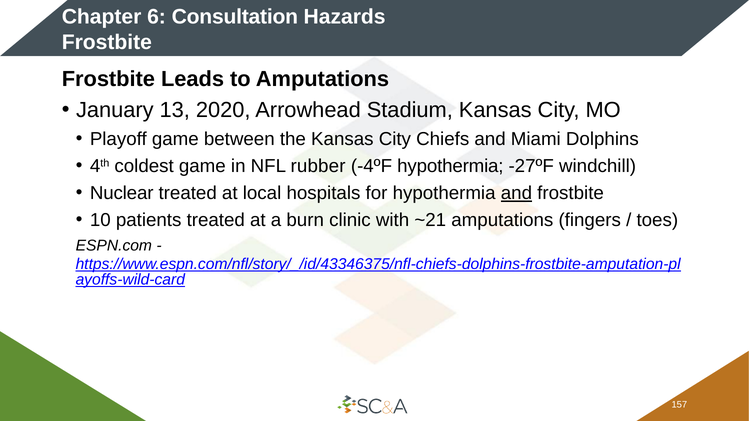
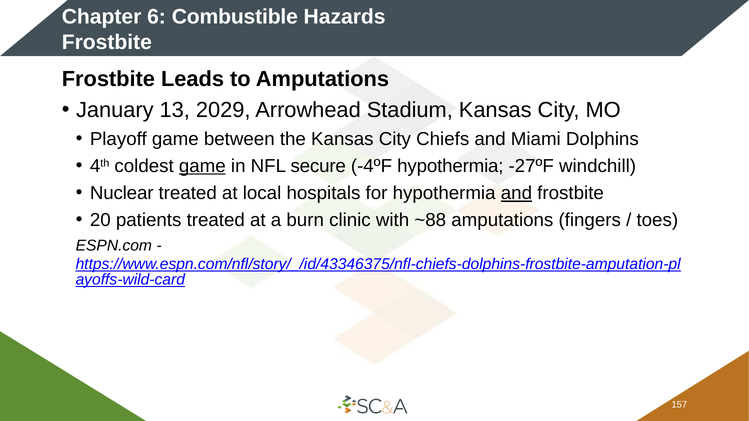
Consultation: Consultation -> Combustible
2020: 2020 -> 2029
game at (202, 166) underline: none -> present
rubber: rubber -> secure
10: 10 -> 20
~21: ~21 -> ~88
